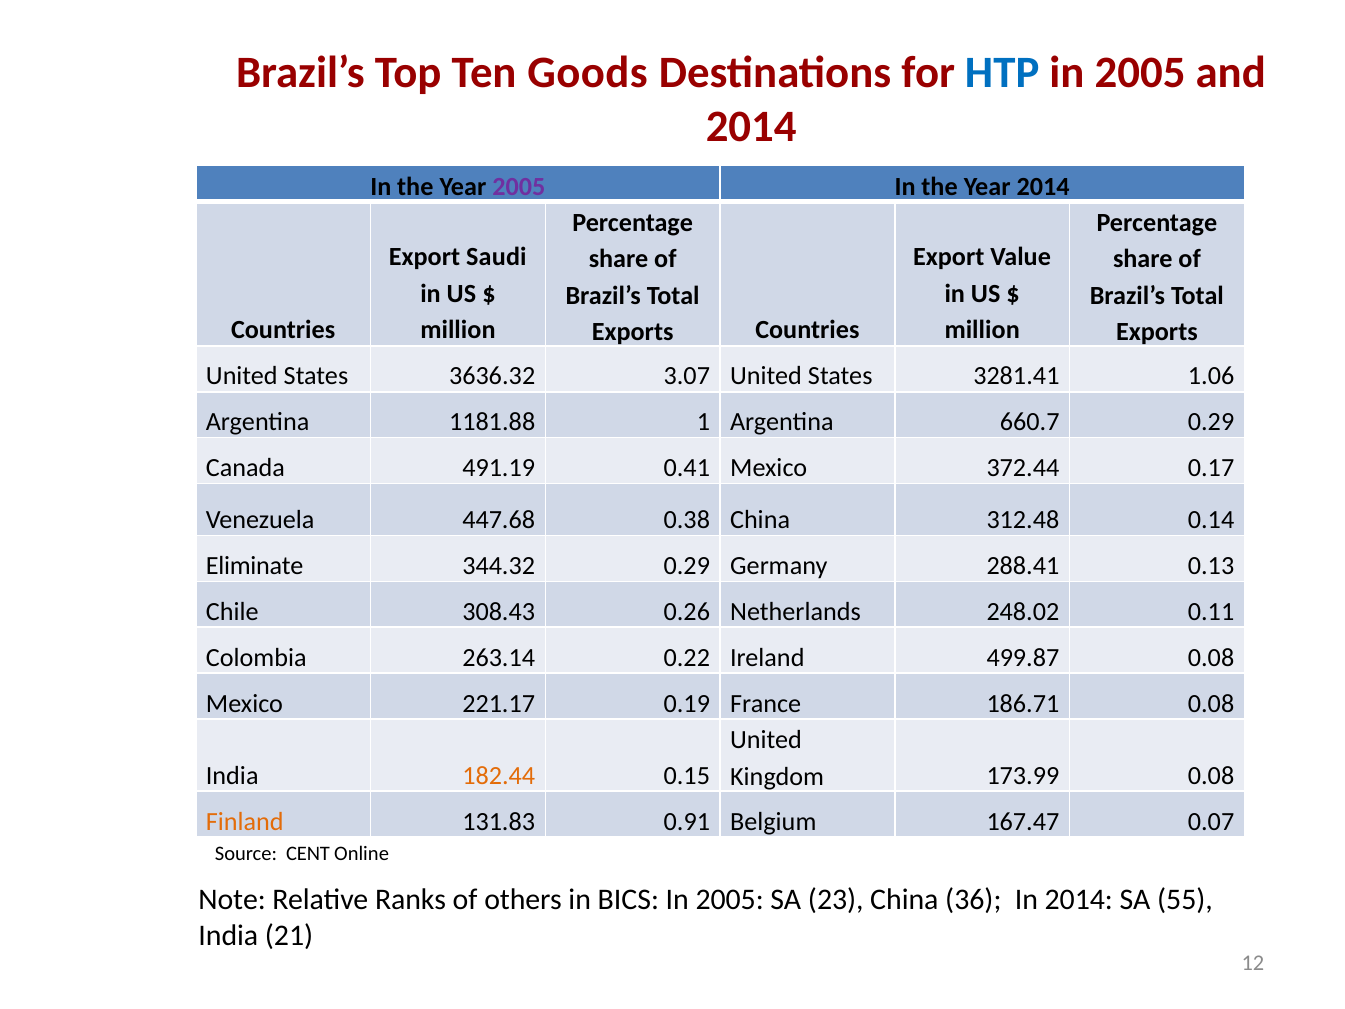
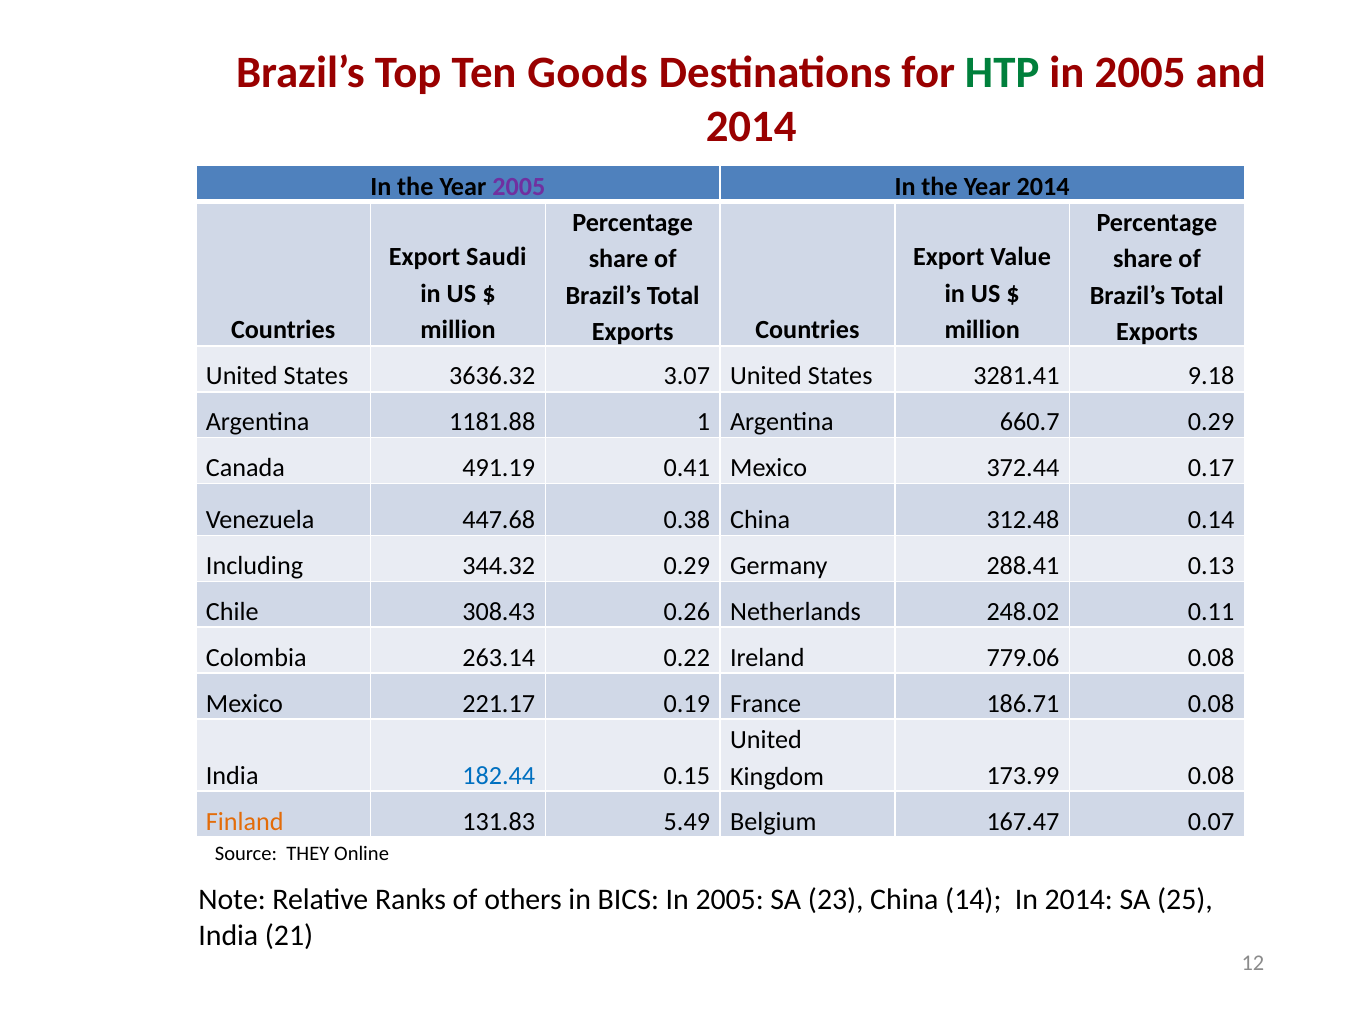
HTP colour: blue -> green
1.06: 1.06 -> 9.18
Eliminate: Eliminate -> Including
499.87: 499.87 -> 779.06
182.44 colour: orange -> blue
0.91: 0.91 -> 5.49
CENT: CENT -> THEY
36: 36 -> 14
55: 55 -> 25
